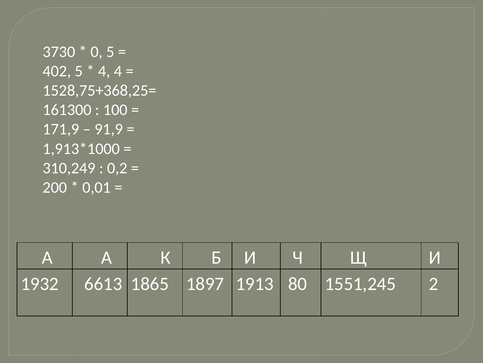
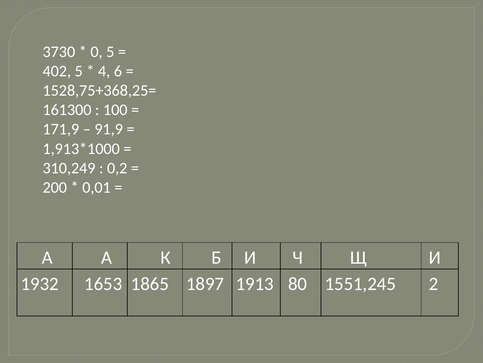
4 4: 4 -> 6
6613: 6613 -> 1653
